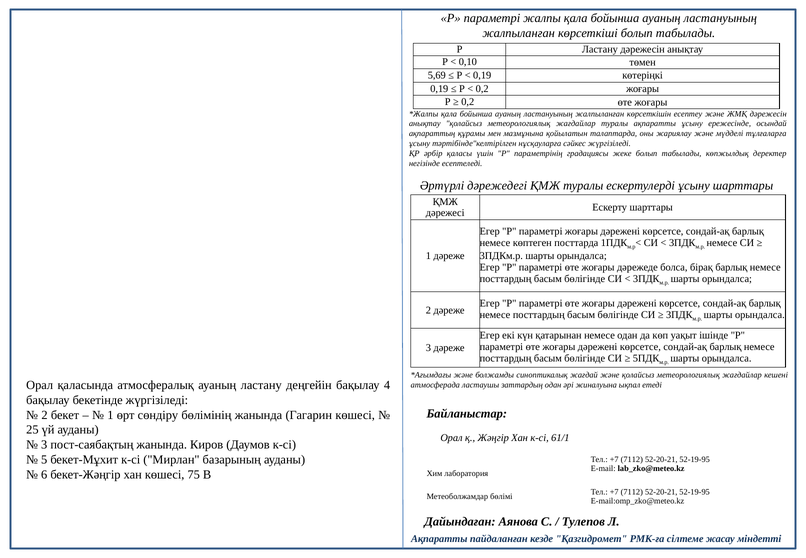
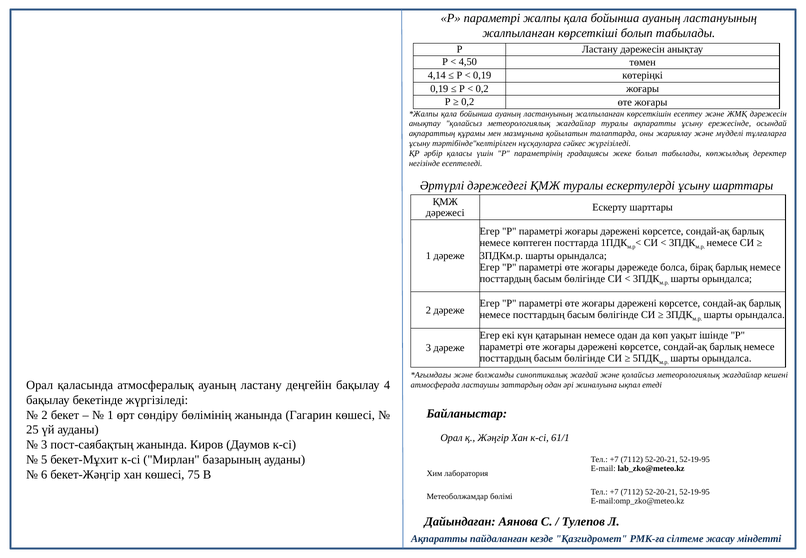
0,10: 0,10 -> 4,50
5,69: 5,69 -> 4,14
